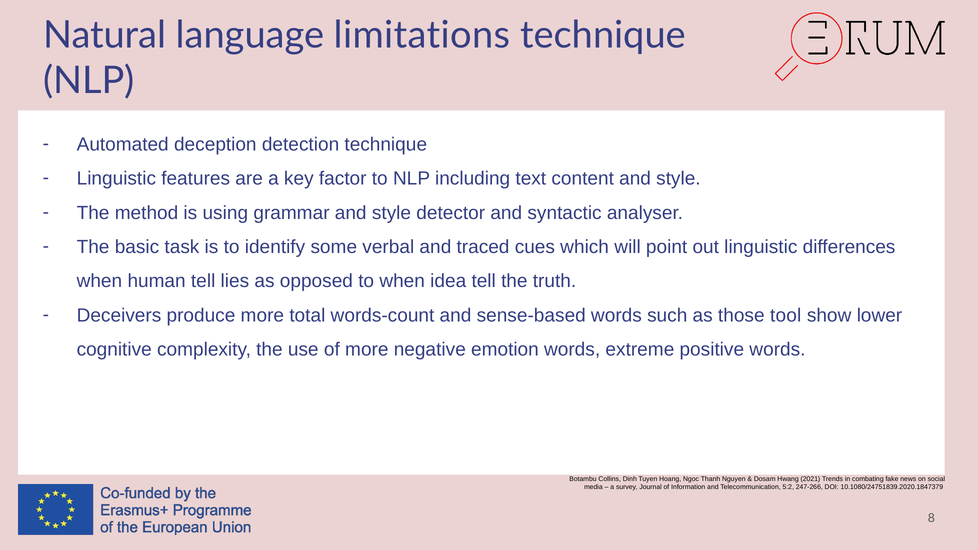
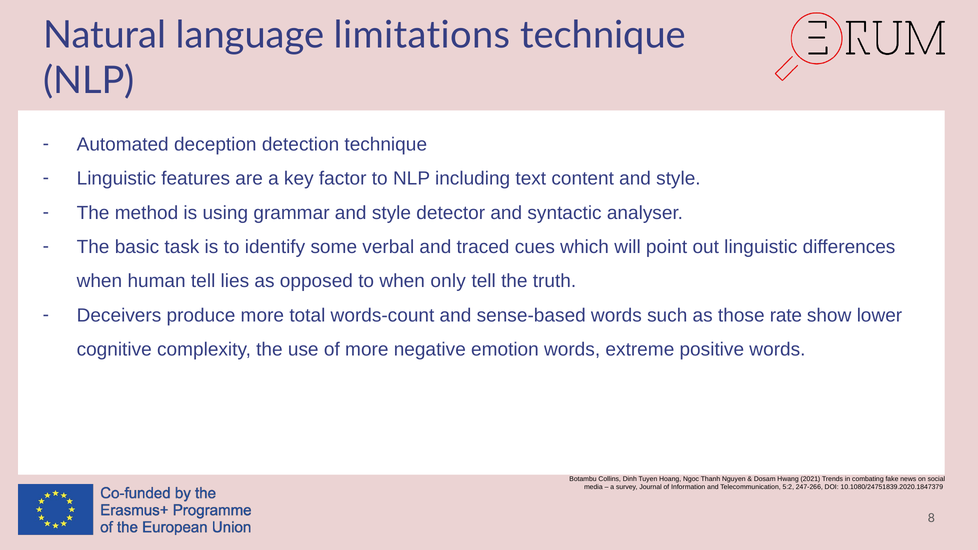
idea: idea -> only
tool: tool -> rate
